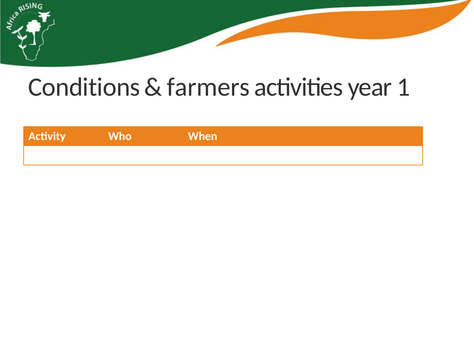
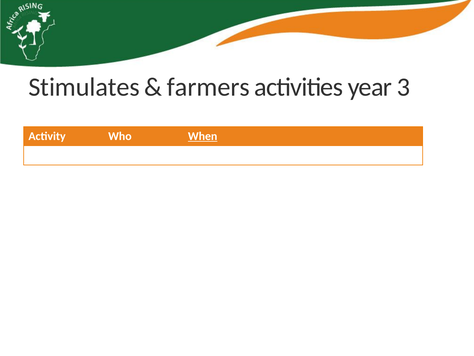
Conditions: Conditions -> Stimulates
1: 1 -> 3
When underline: none -> present
